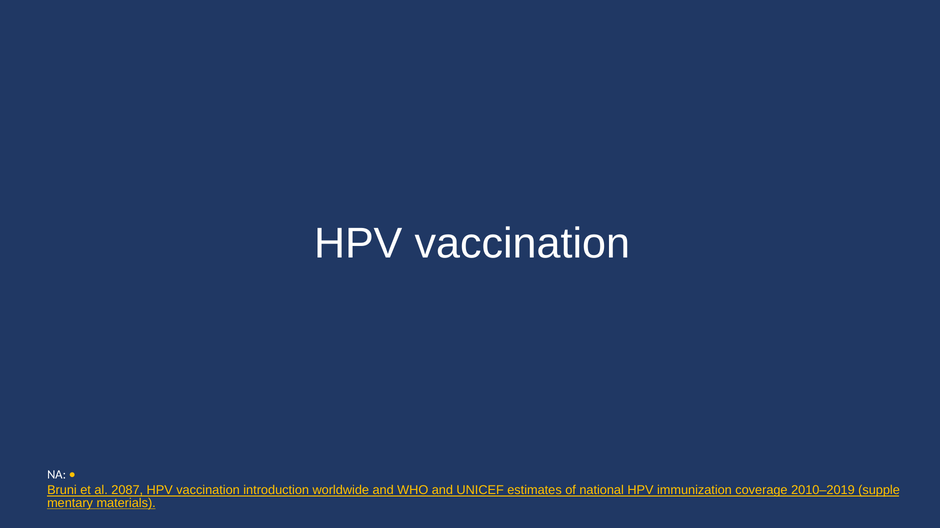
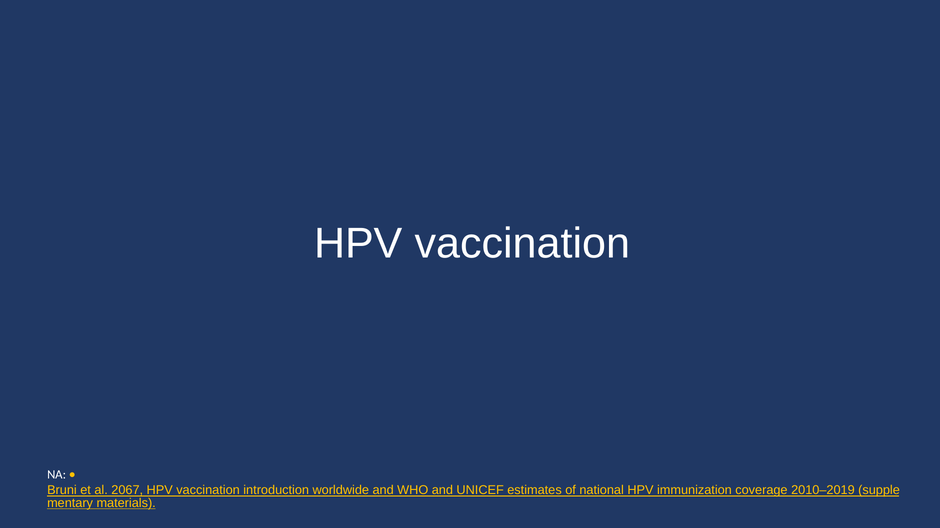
2087: 2087 -> 2067
